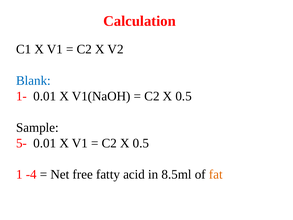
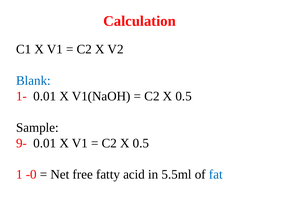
5-: 5- -> 9-
-4: -4 -> -0
8.5ml: 8.5ml -> 5.5ml
fat colour: orange -> blue
